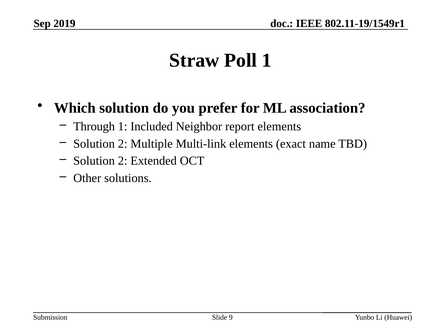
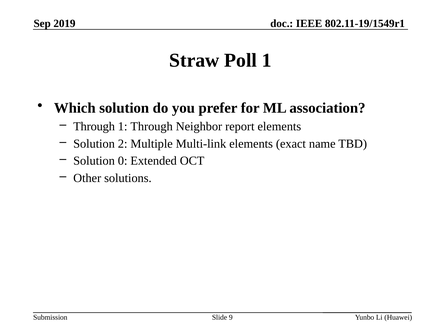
1 Included: Included -> Through
2 at (123, 161): 2 -> 0
